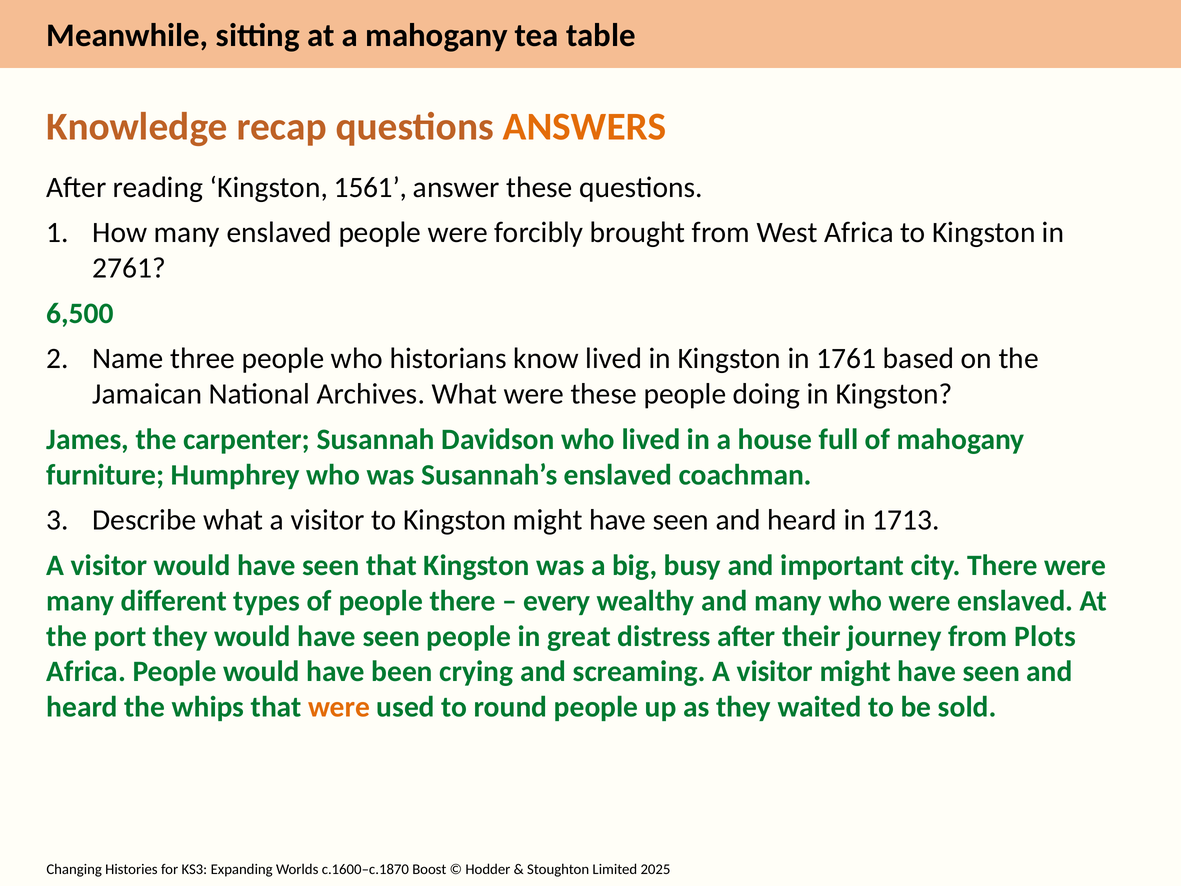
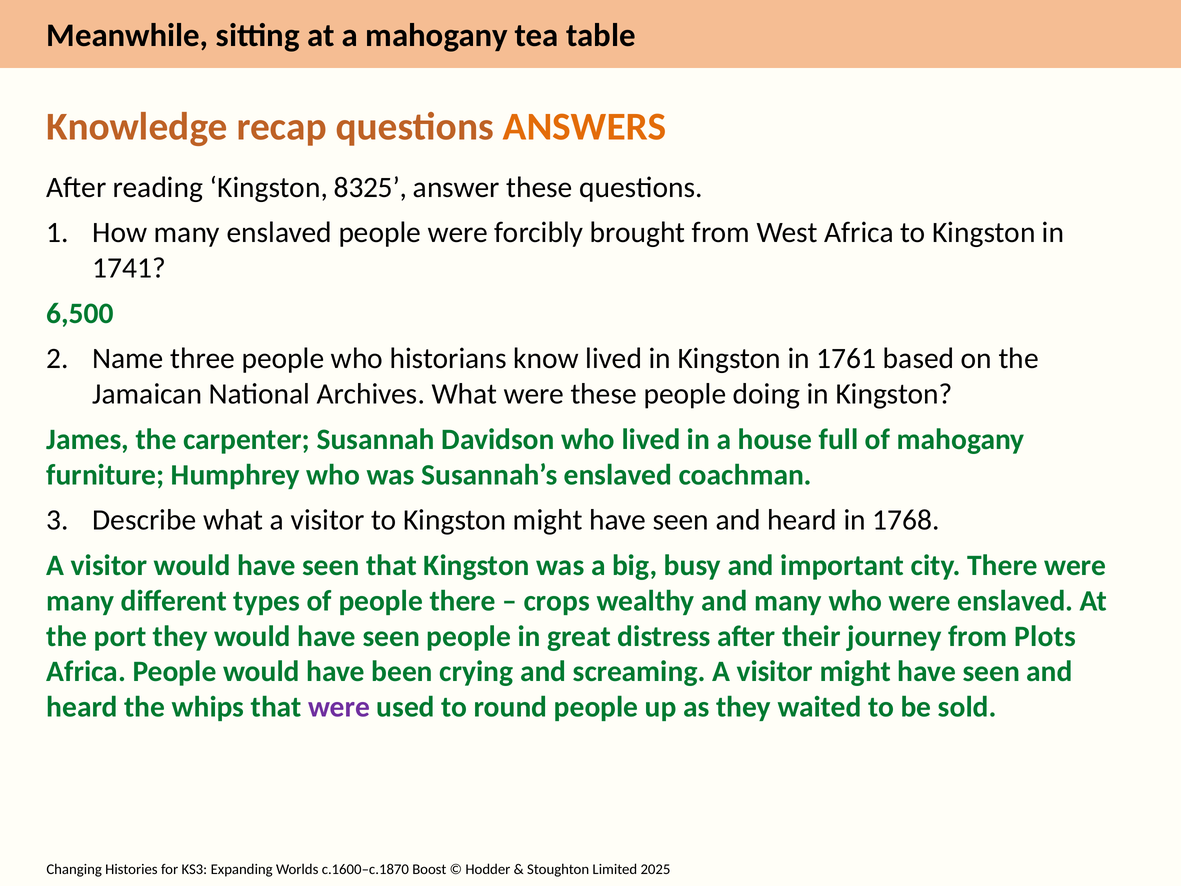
1561: 1561 -> 8325
2761: 2761 -> 1741
1713: 1713 -> 1768
every: every -> crops
were at (339, 707) colour: orange -> purple
